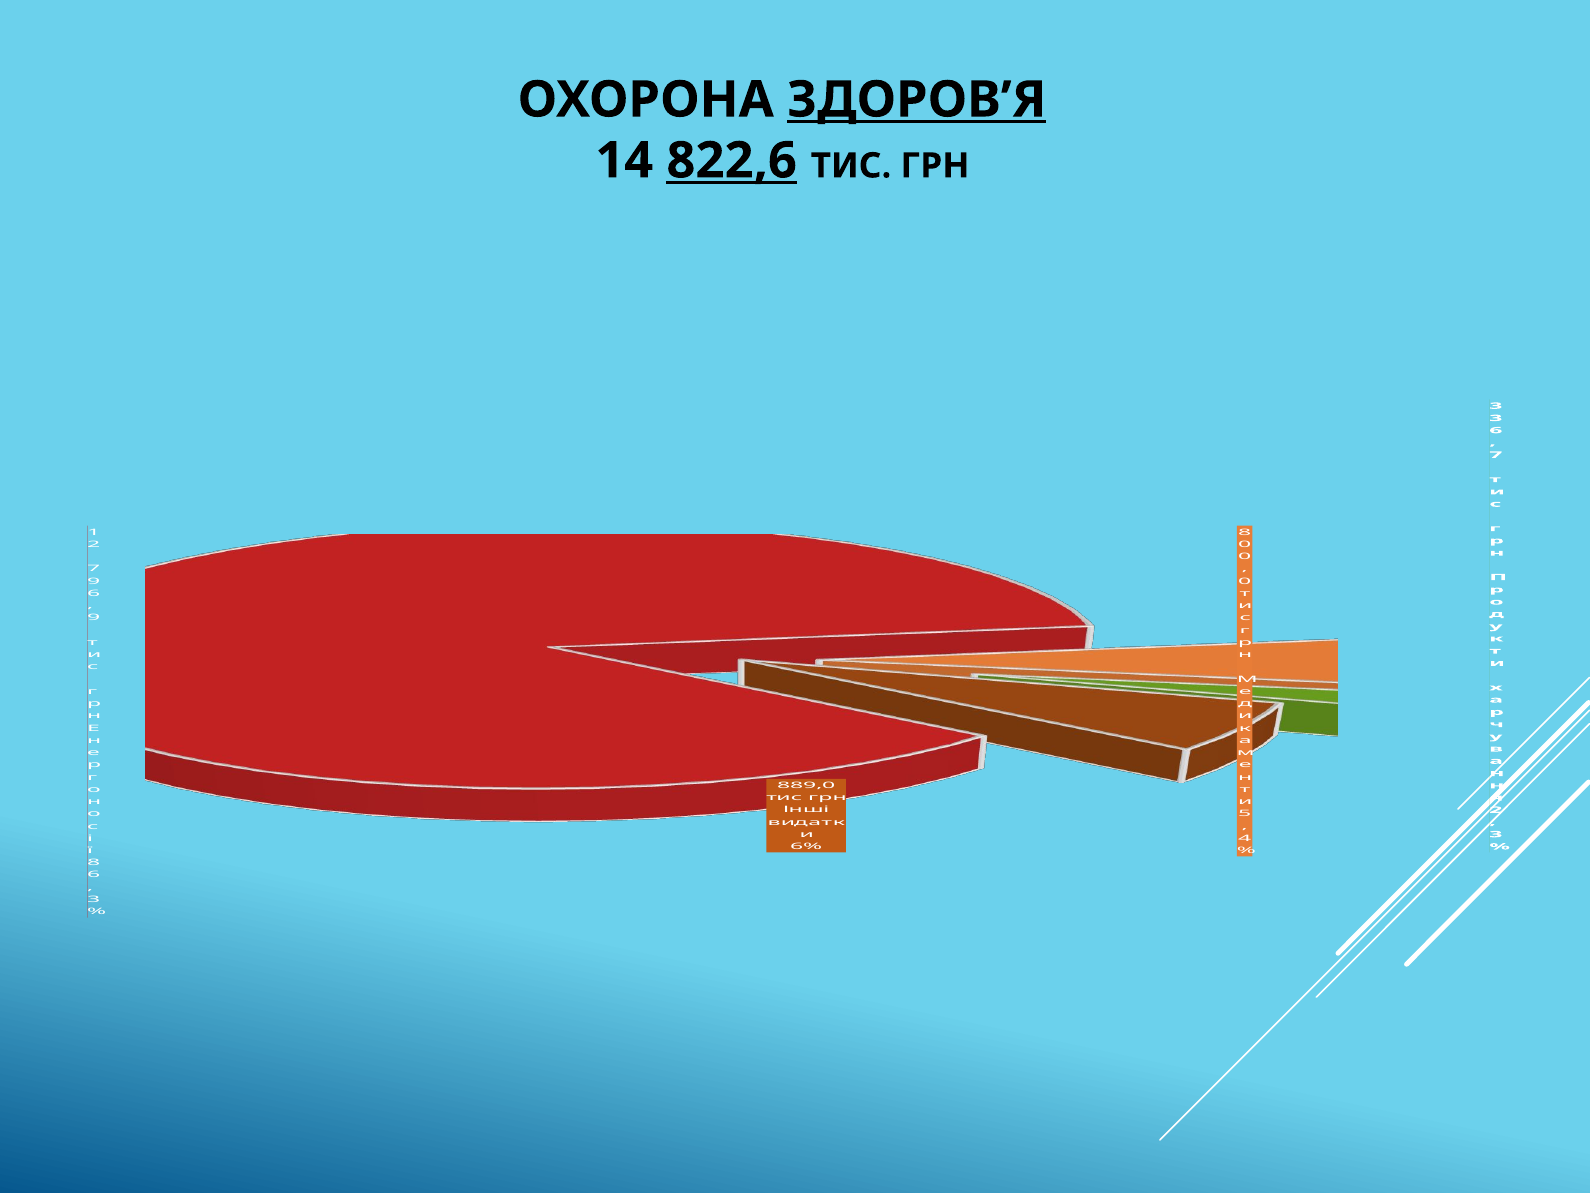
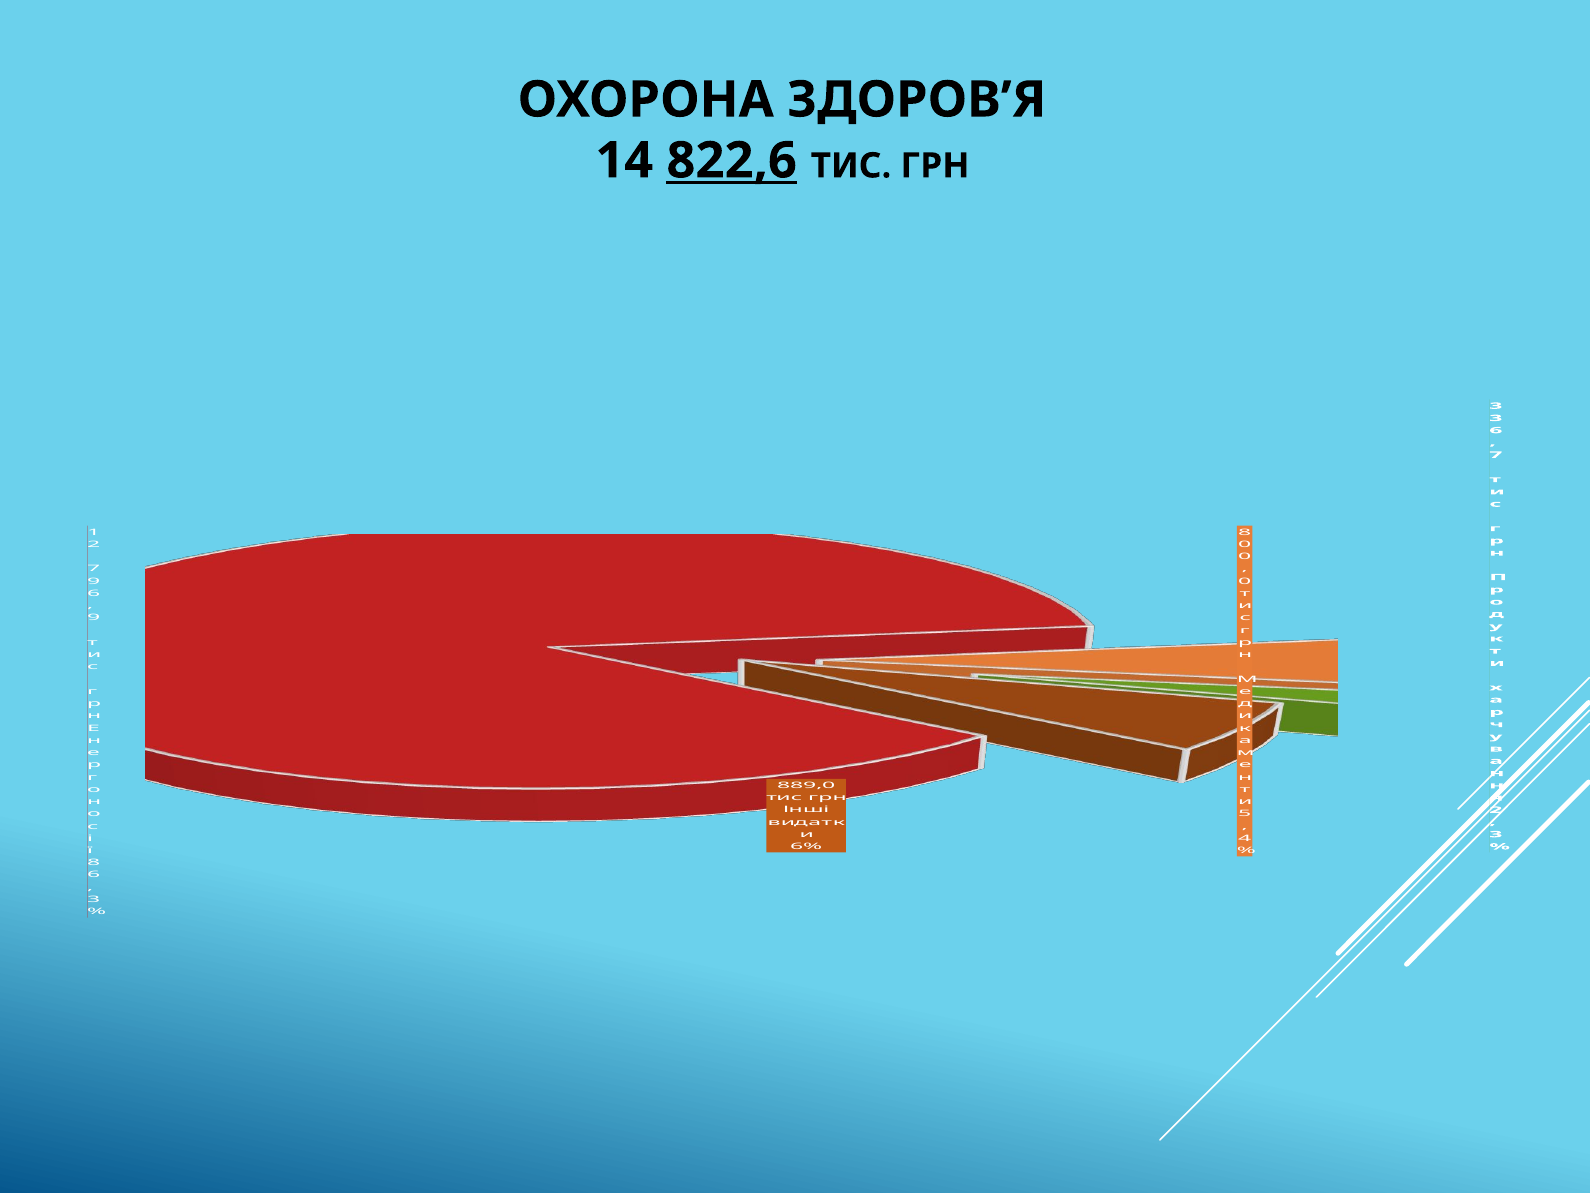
ЗДОРОВ’Я underline: present -> none
